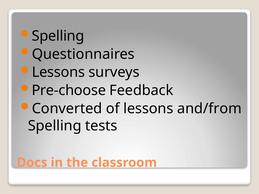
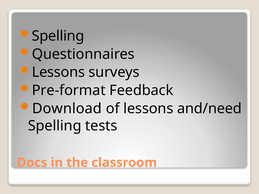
Pre-choose: Pre-choose -> Pre-format
Converted: Converted -> Download
and/from: and/from -> and/need
